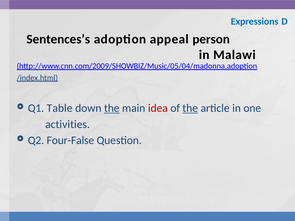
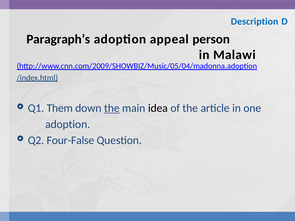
Expressions: Expressions -> Description
Sentences’s: Sentences’s -> Paragraph’s
Table: Table -> Them
idea colour: red -> black
the at (190, 108) underline: present -> none
activities at (68, 124): activities -> adoption
